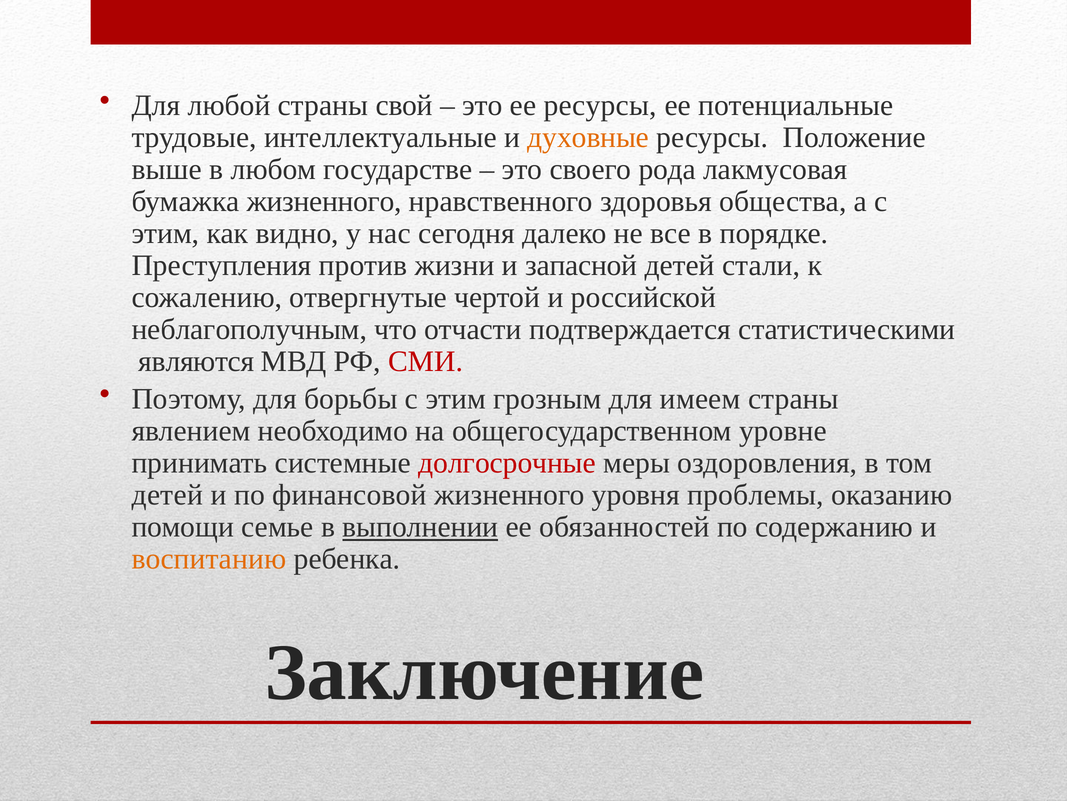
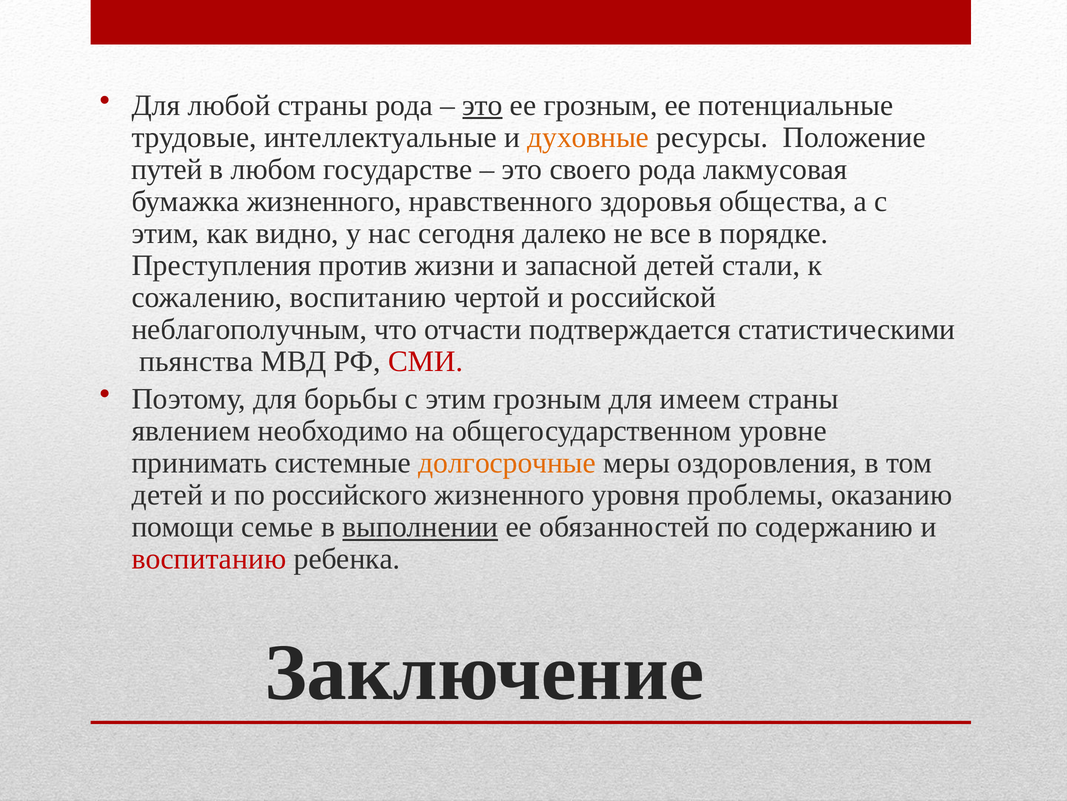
страны свой: свой -> рода
это at (483, 105) underline: none -> present
ее ресурсы: ресурсы -> грозным
выше: выше -> путей
сожалению отвергнутые: отвергнутые -> воспитанию
являются: являются -> пьянства
долгосрочные colour: red -> orange
финансовой: финансовой -> российского
воспитанию at (209, 559) colour: orange -> red
